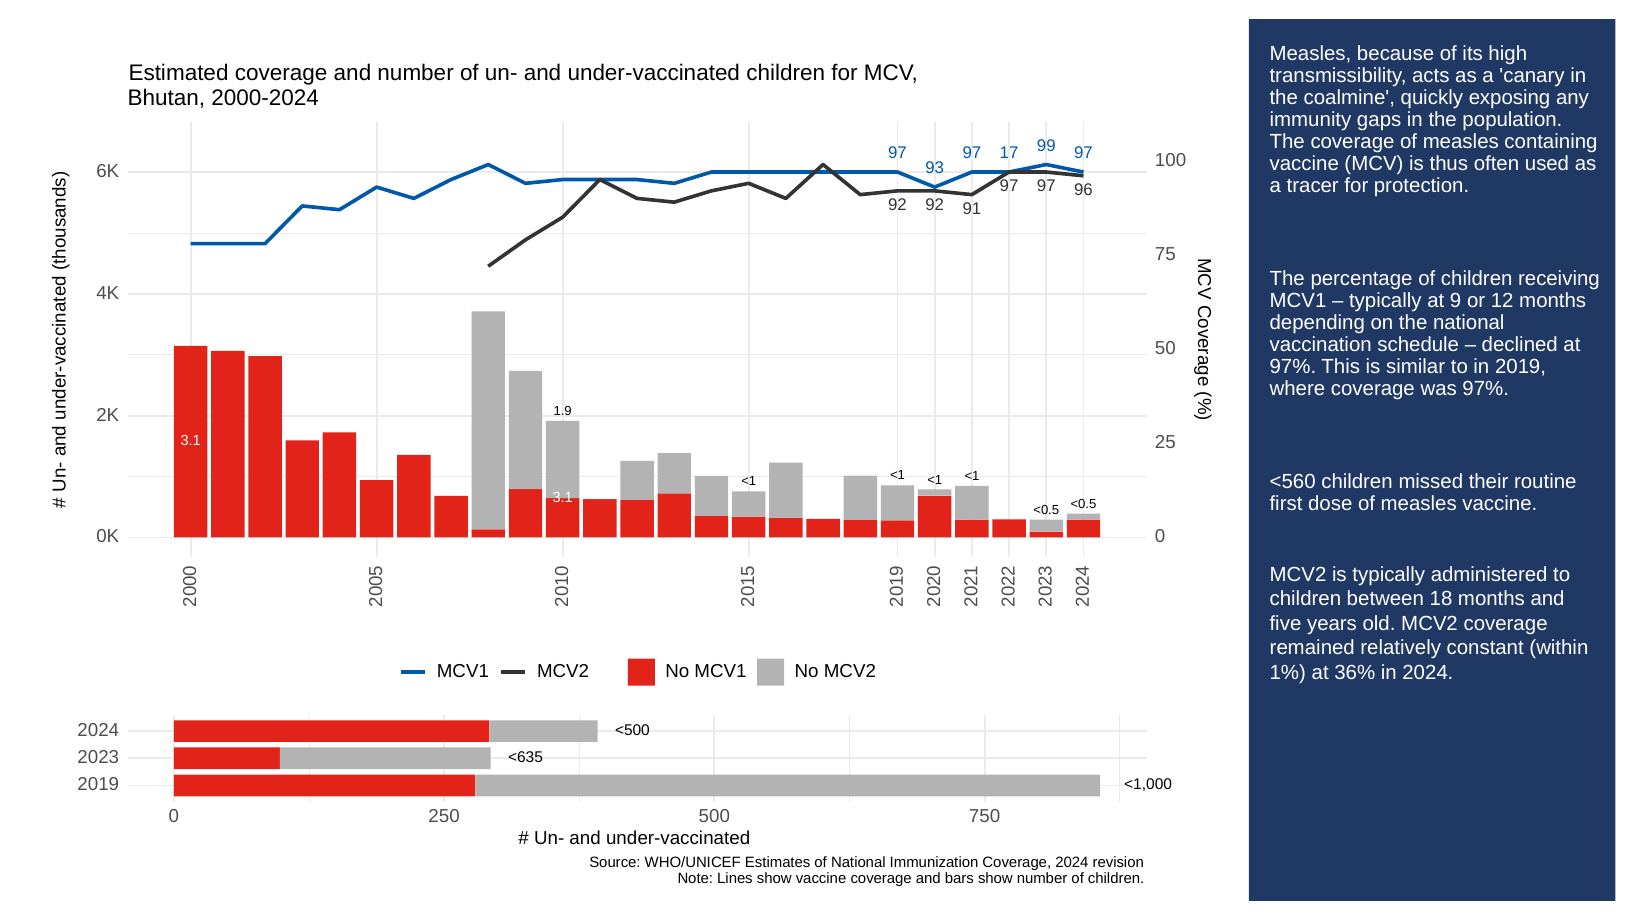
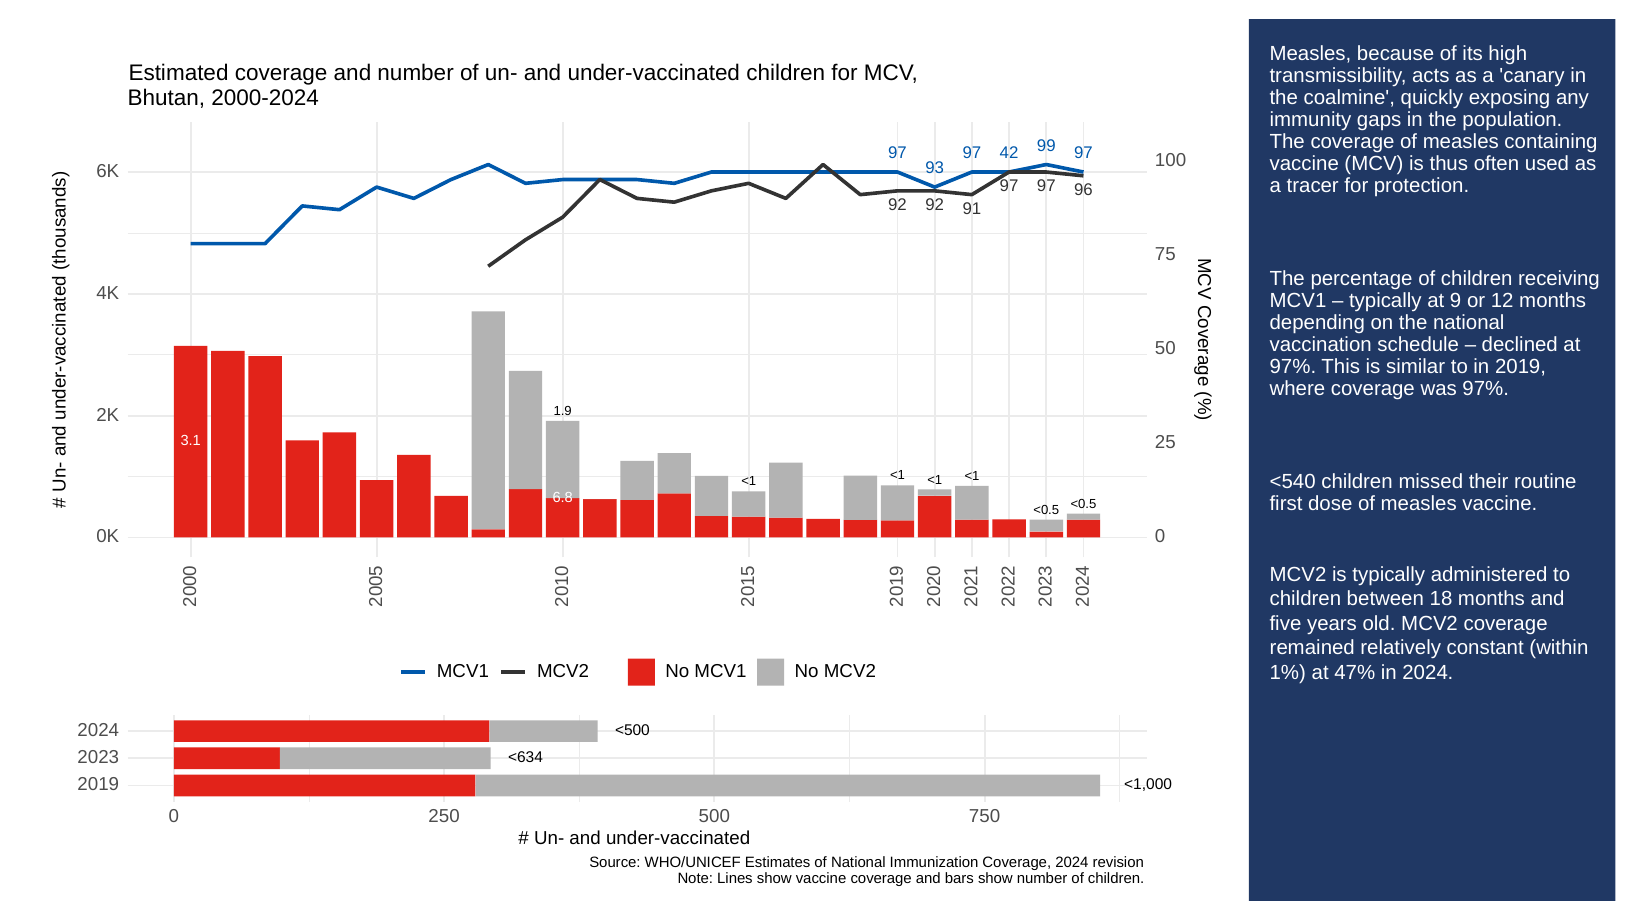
17: 17 -> 42
<560: <560 -> <540
3.1 at (563, 498): 3.1 -> 6.8
36%: 36% -> 47%
<635: <635 -> <634
